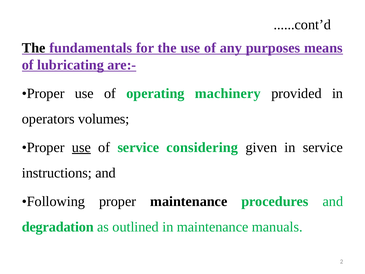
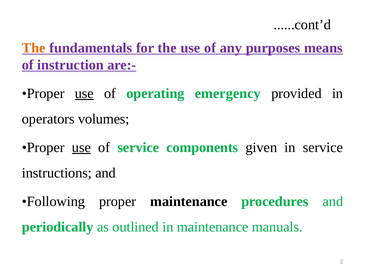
The at (34, 48) colour: black -> orange
lubricating: lubricating -> instruction
use at (84, 93) underline: none -> present
machinery: machinery -> emergency
considering: considering -> components
degradation: degradation -> periodically
